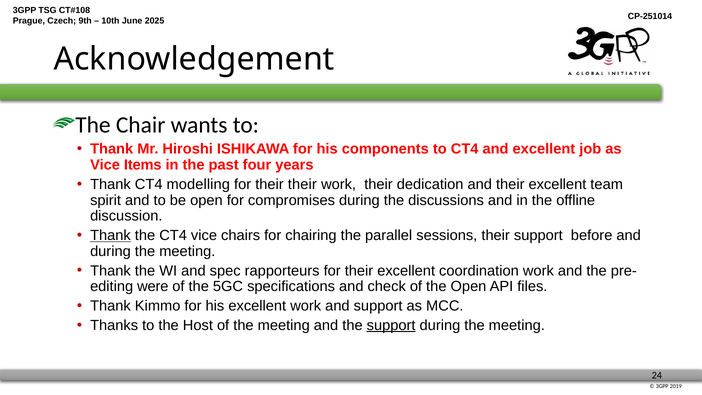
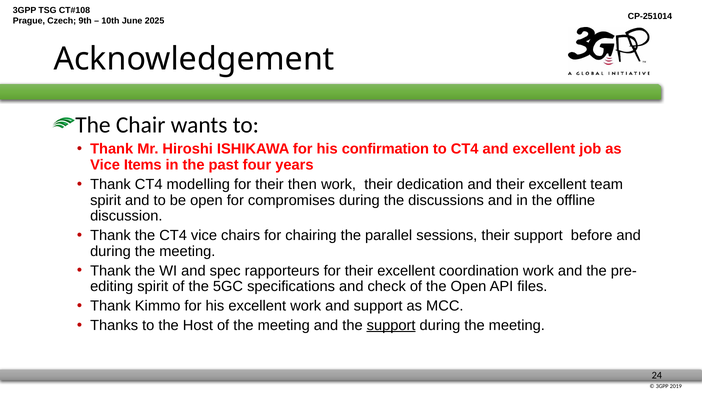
components: components -> confirmation
their their: their -> then
Thank at (110, 235) underline: present -> none
were at (153, 286): were -> spirit
